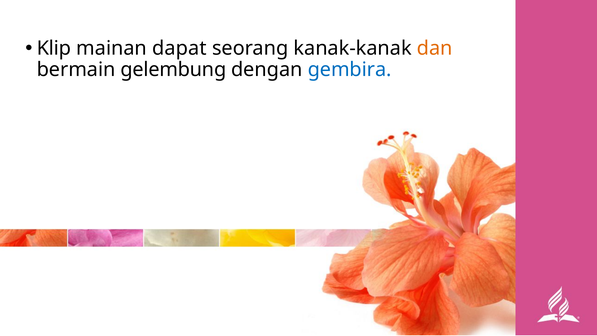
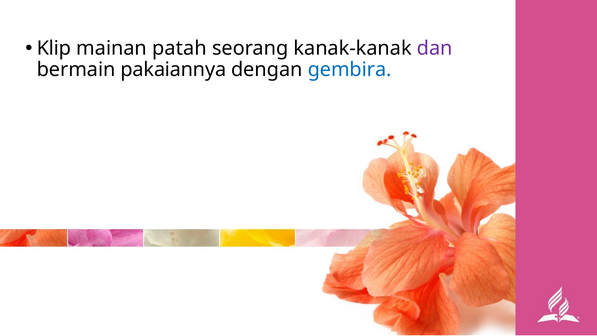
dapat: dapat -> patah
dan colour: orange -> purple
gelembung: gelembung -> pakaiannya
